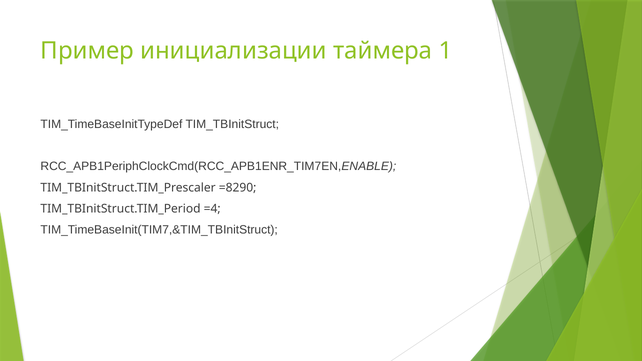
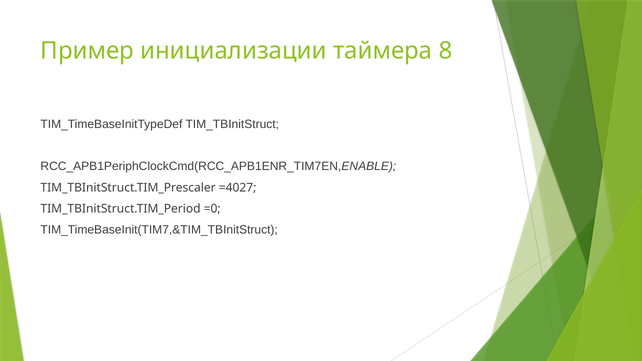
1: 1 -> 8
=8290: =8290 -> =4027
=4: =4 -> =0
